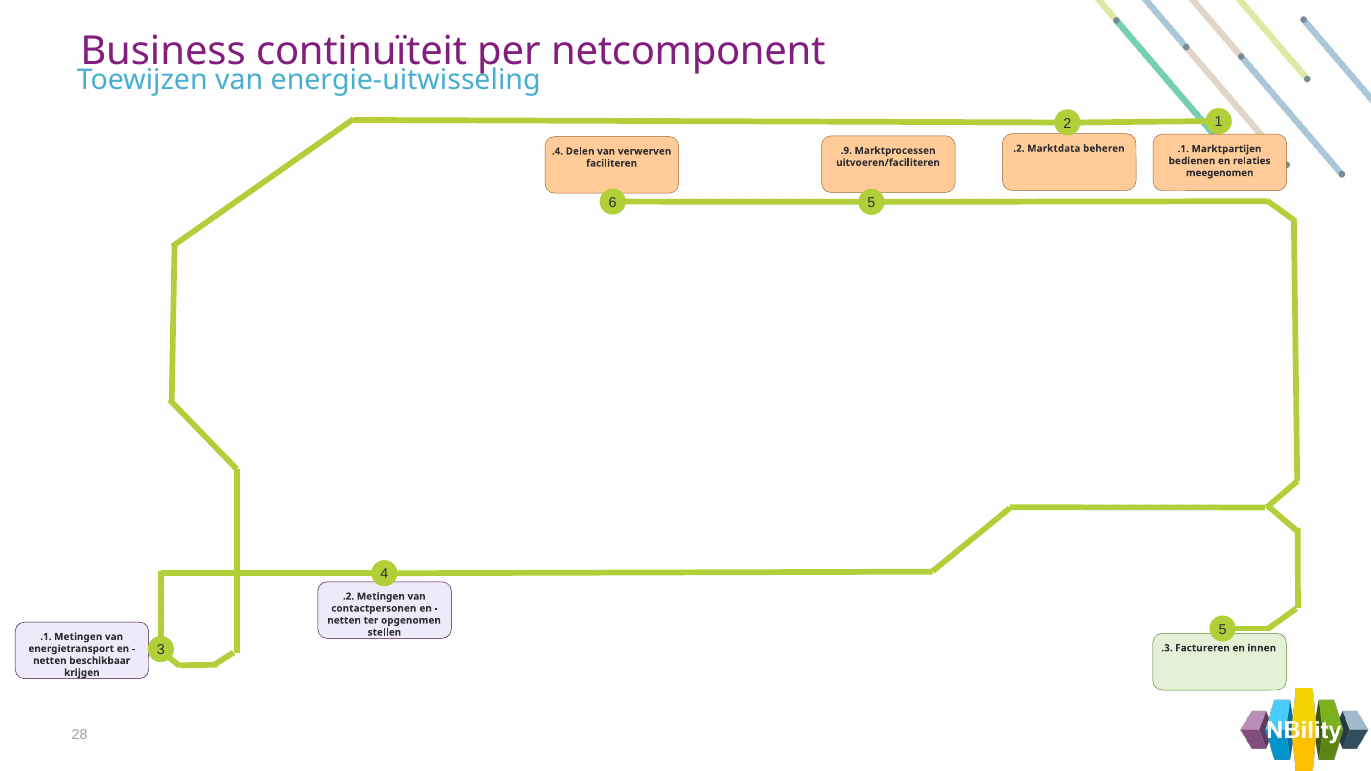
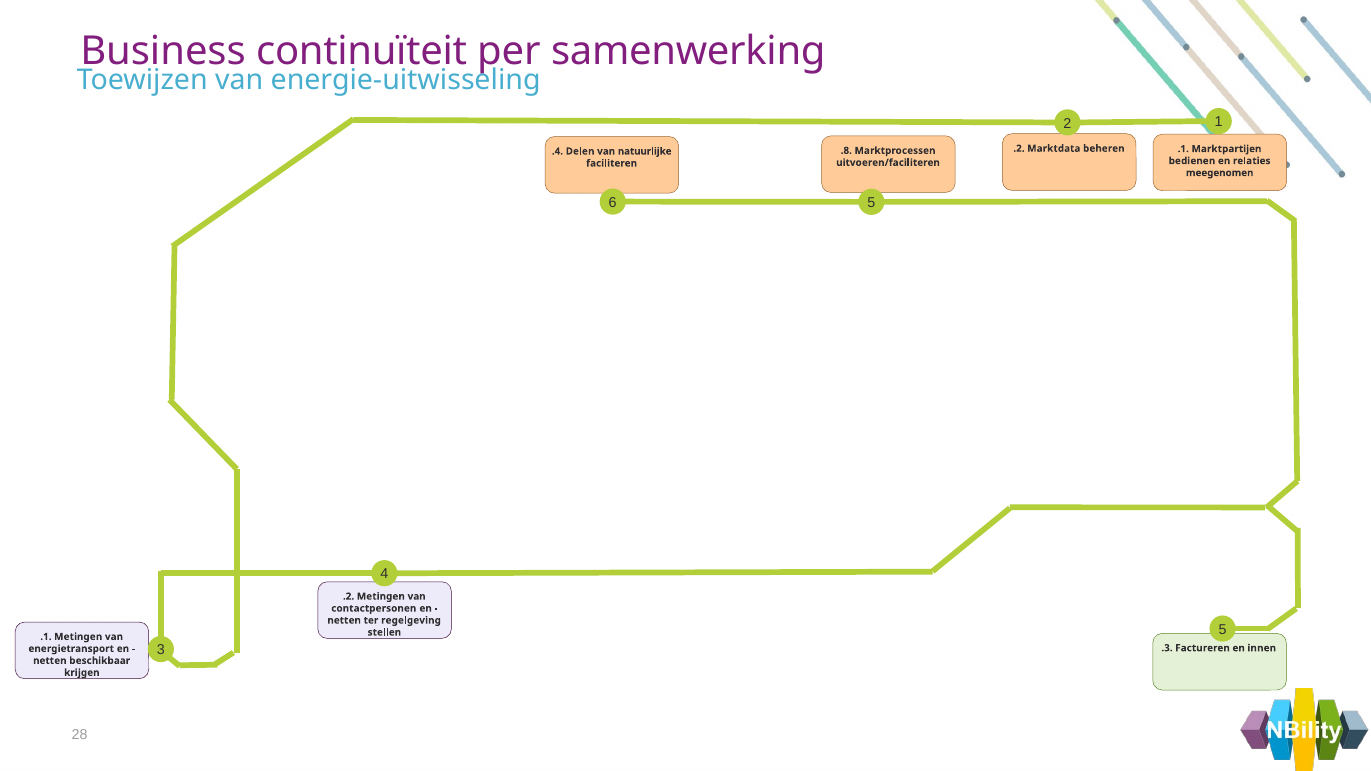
netcomponent: netcomponent -> samenwerking
.9: .9 -> .8
verwerven: verwerven -> natuurlijke
opgenomen: opgenomen -> regelgeving
